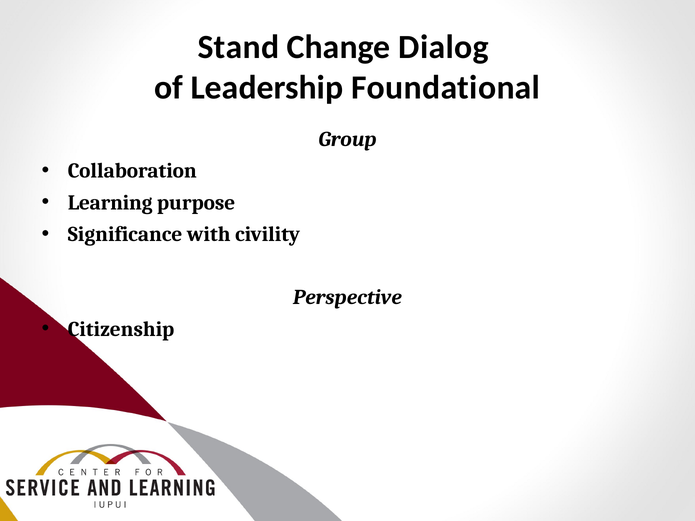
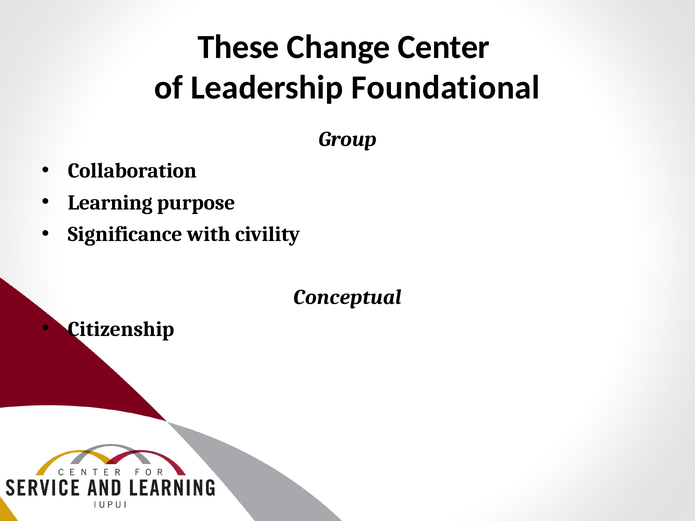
Stand: Stand -> These
Dialog: Dialog -> Center
Perspective: Perspective -> Conceptual
